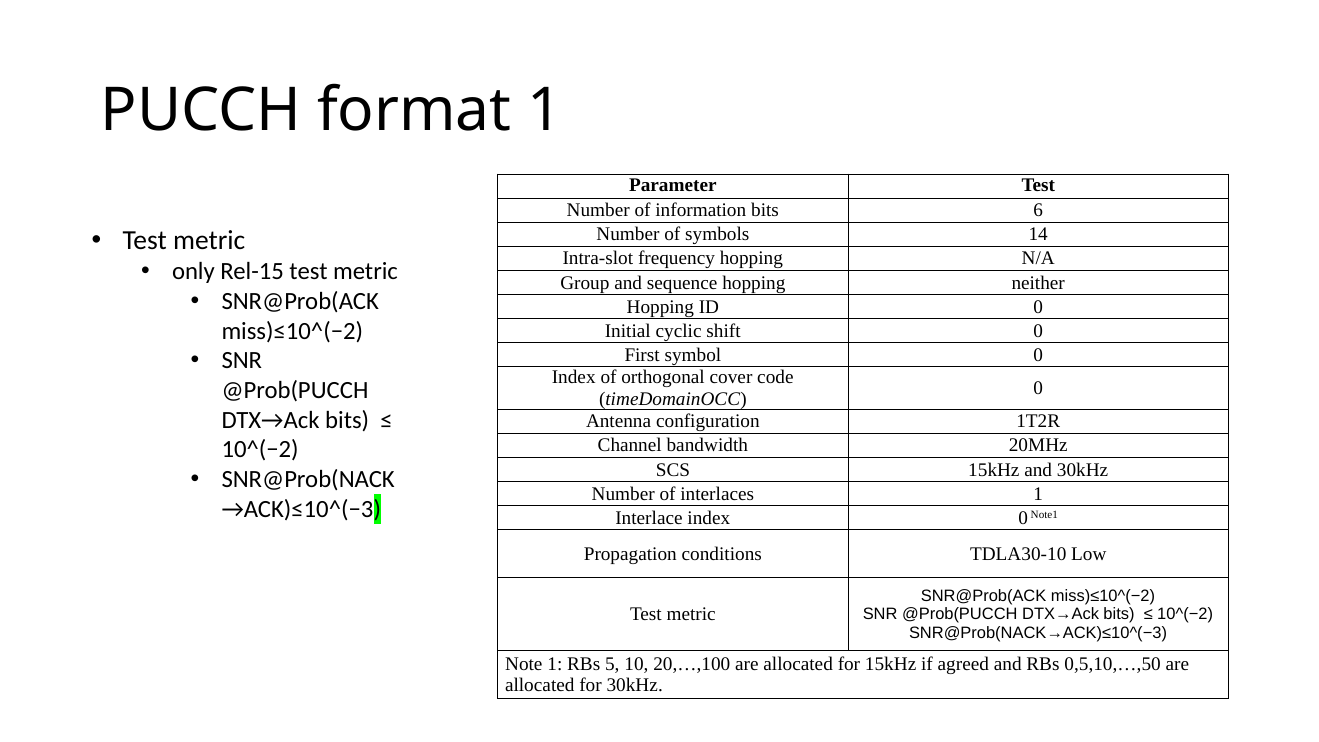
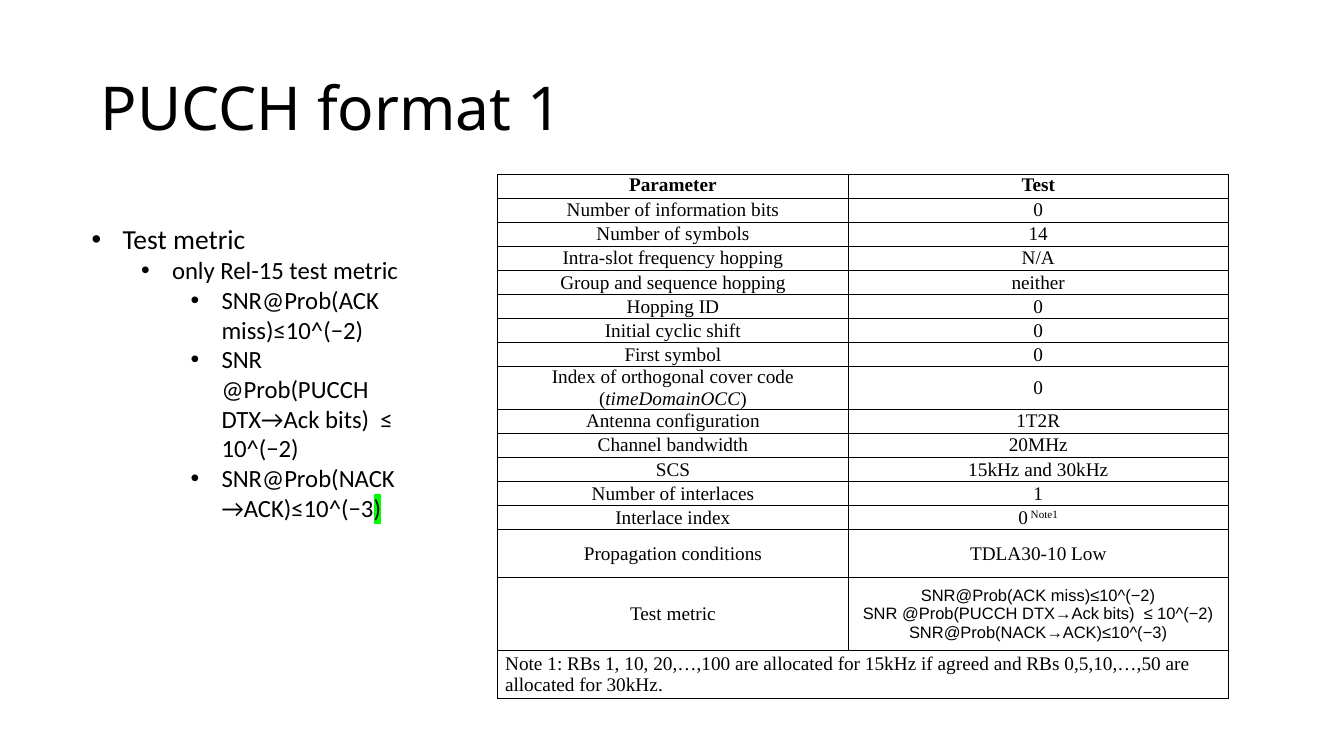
bits 6: 6 -> 0
RBs 5: 5 -> 1
